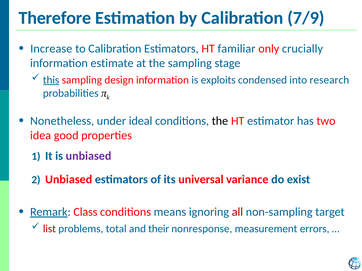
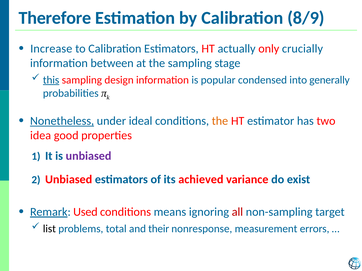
7/9: 7/9 -> 8/9
familiar: familiar -> actually
estimate: estimate -> between
exploits: exploits -> popular
research: research -> generally
Nonetheless underline: none -> present
the at (220, 121) colour: black -> orange
universal: universal -> achieved
Class: Class -> Used
list colour: red -> black
